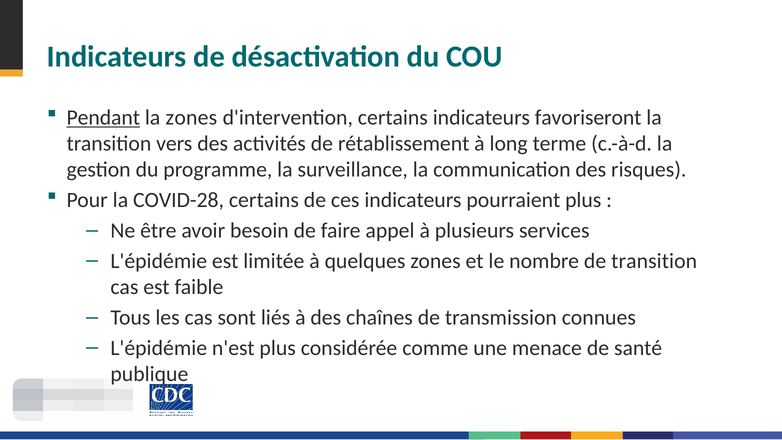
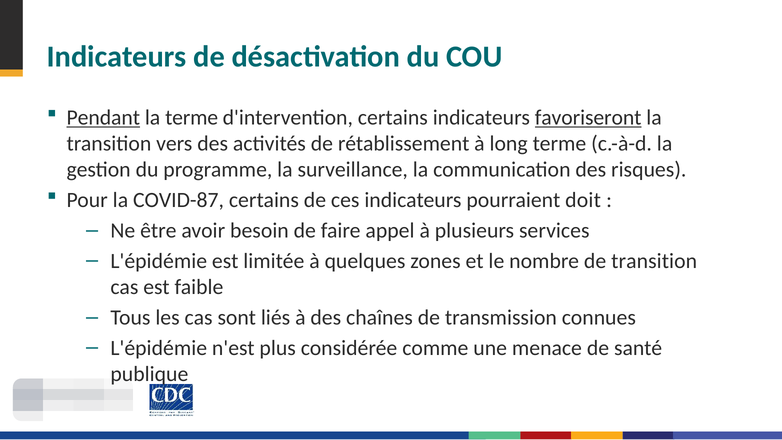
la zones: zones -> terme
favoriseront underline: none -> present
COVID-28: COVID-28 -> COVID-87
pourraient plus: plus -> doit
